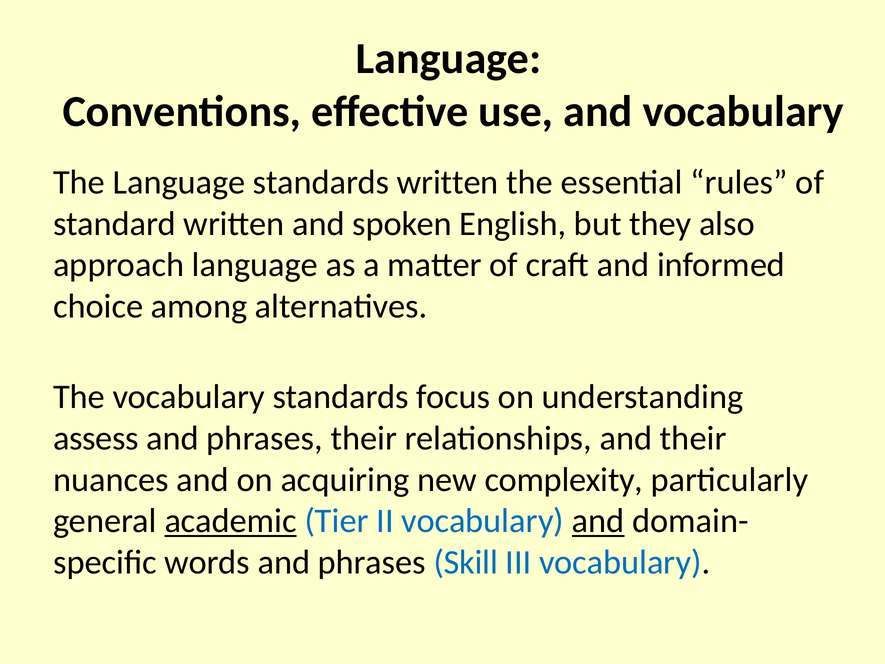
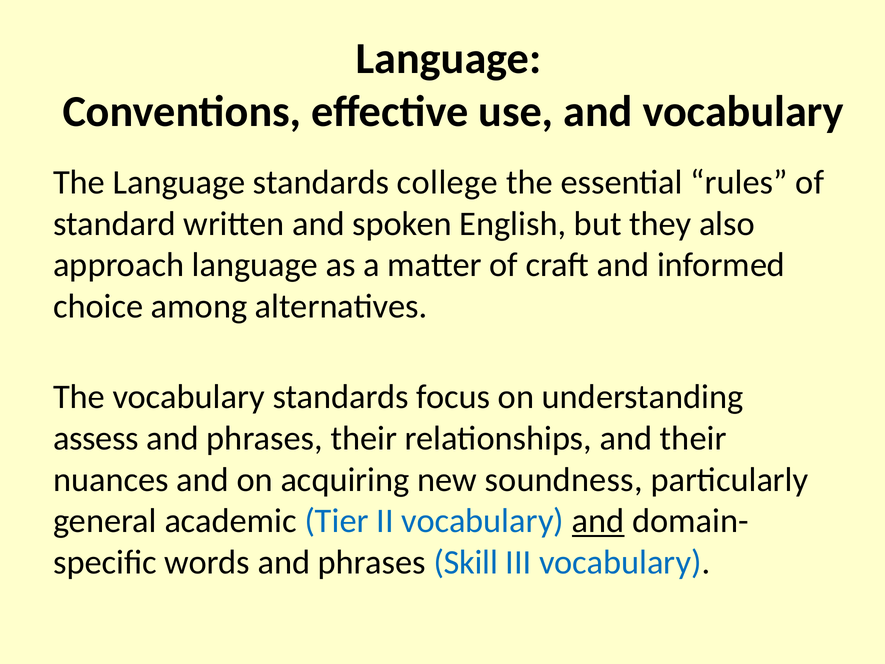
standards written: written -> college
complexity: complexity -> soundness
academic underline: present -> none
